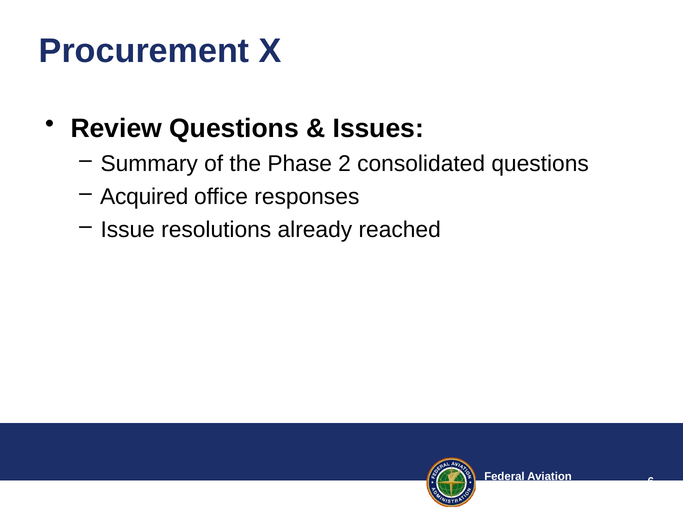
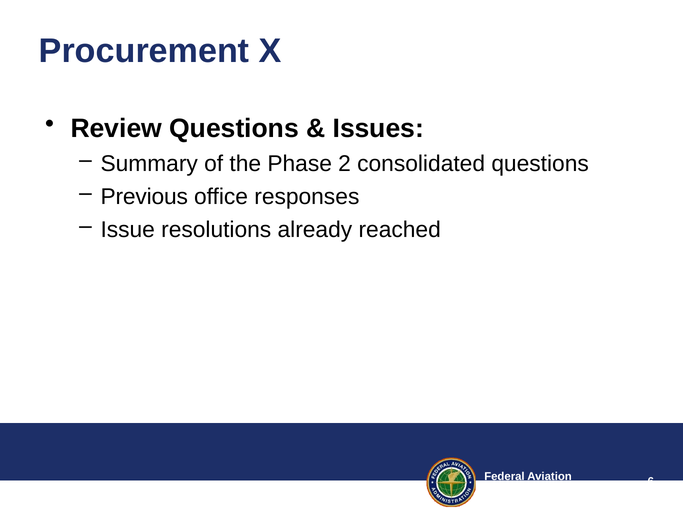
Acquired: Acquired -> Previous
